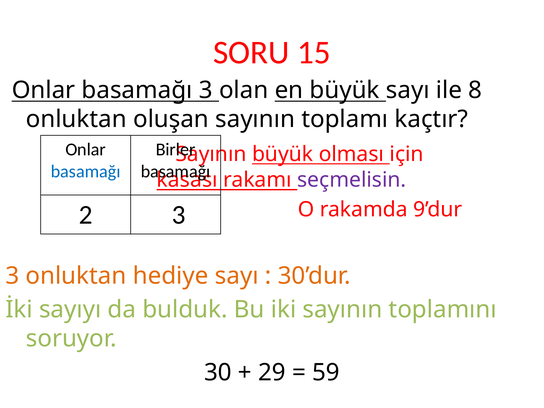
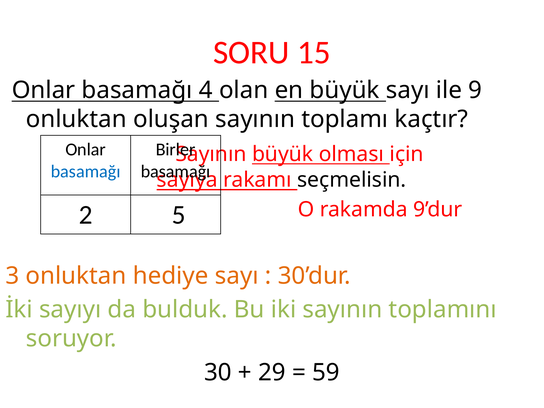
basamağı 3: 3 -> 4
8: 8 -> 9
kasası: kasası -> sayıya
seçmelisin colour: purple -> black
2 3: 3 -> 5
